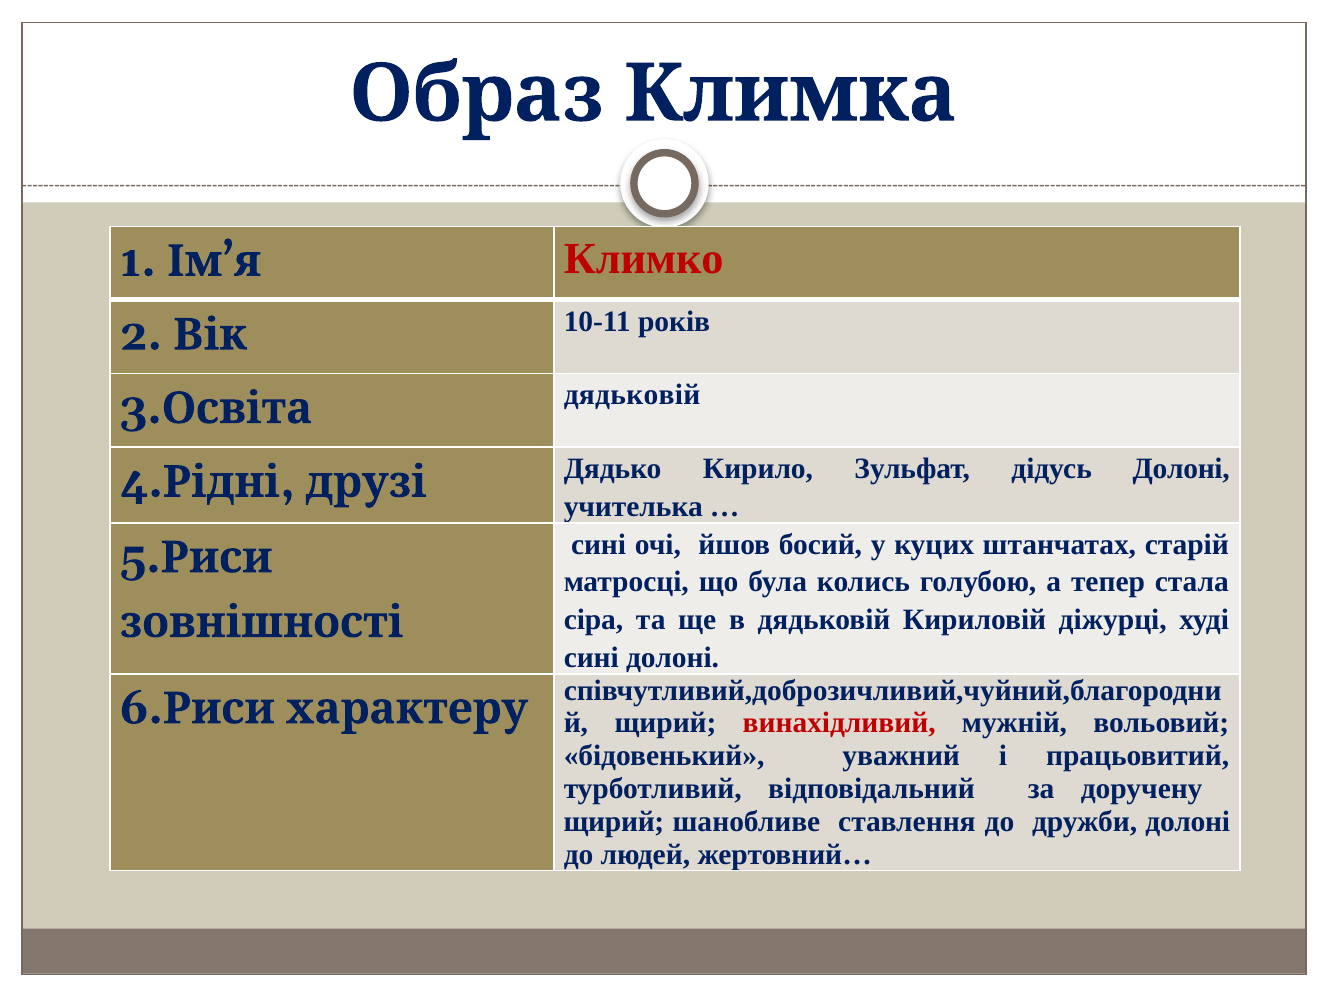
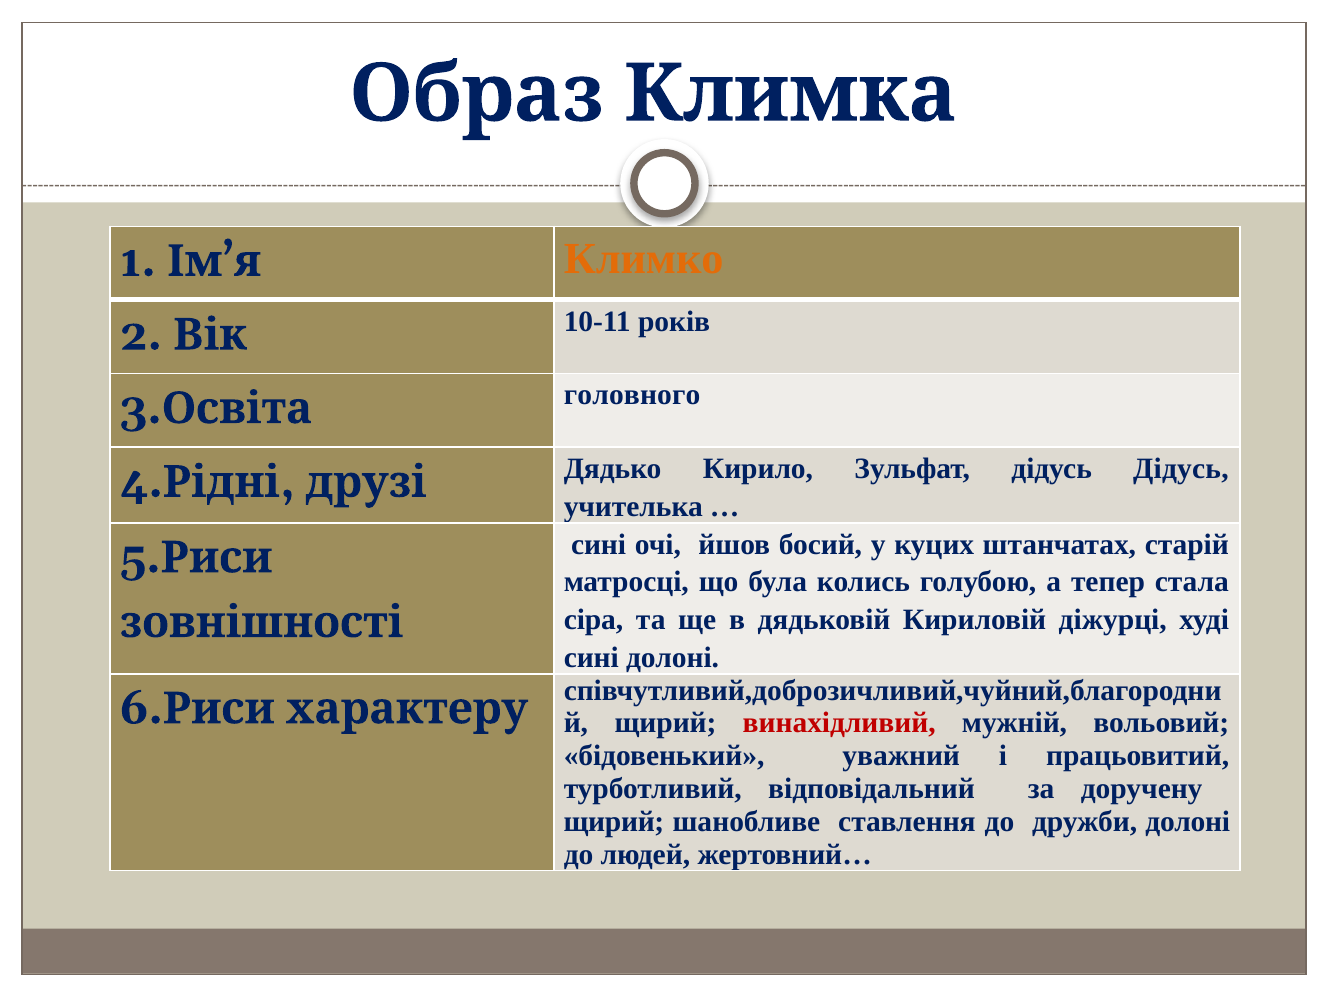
Климко colour: red -> orange
дядьковій at (632, 395): дядьковій -> головного
дідусь Долоні: Долоні -> Дідусь
